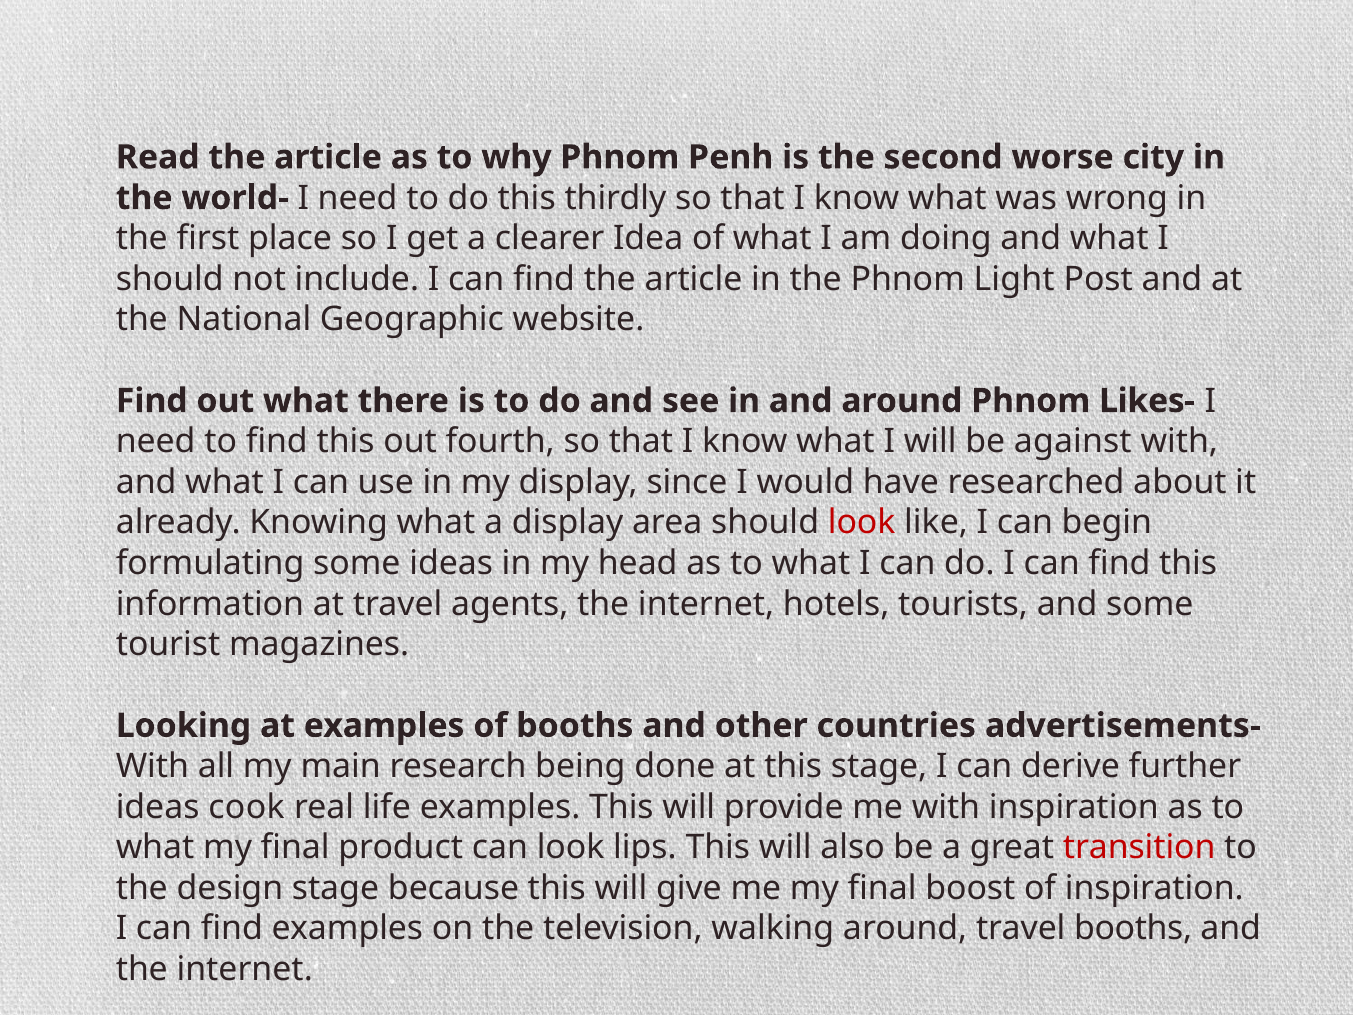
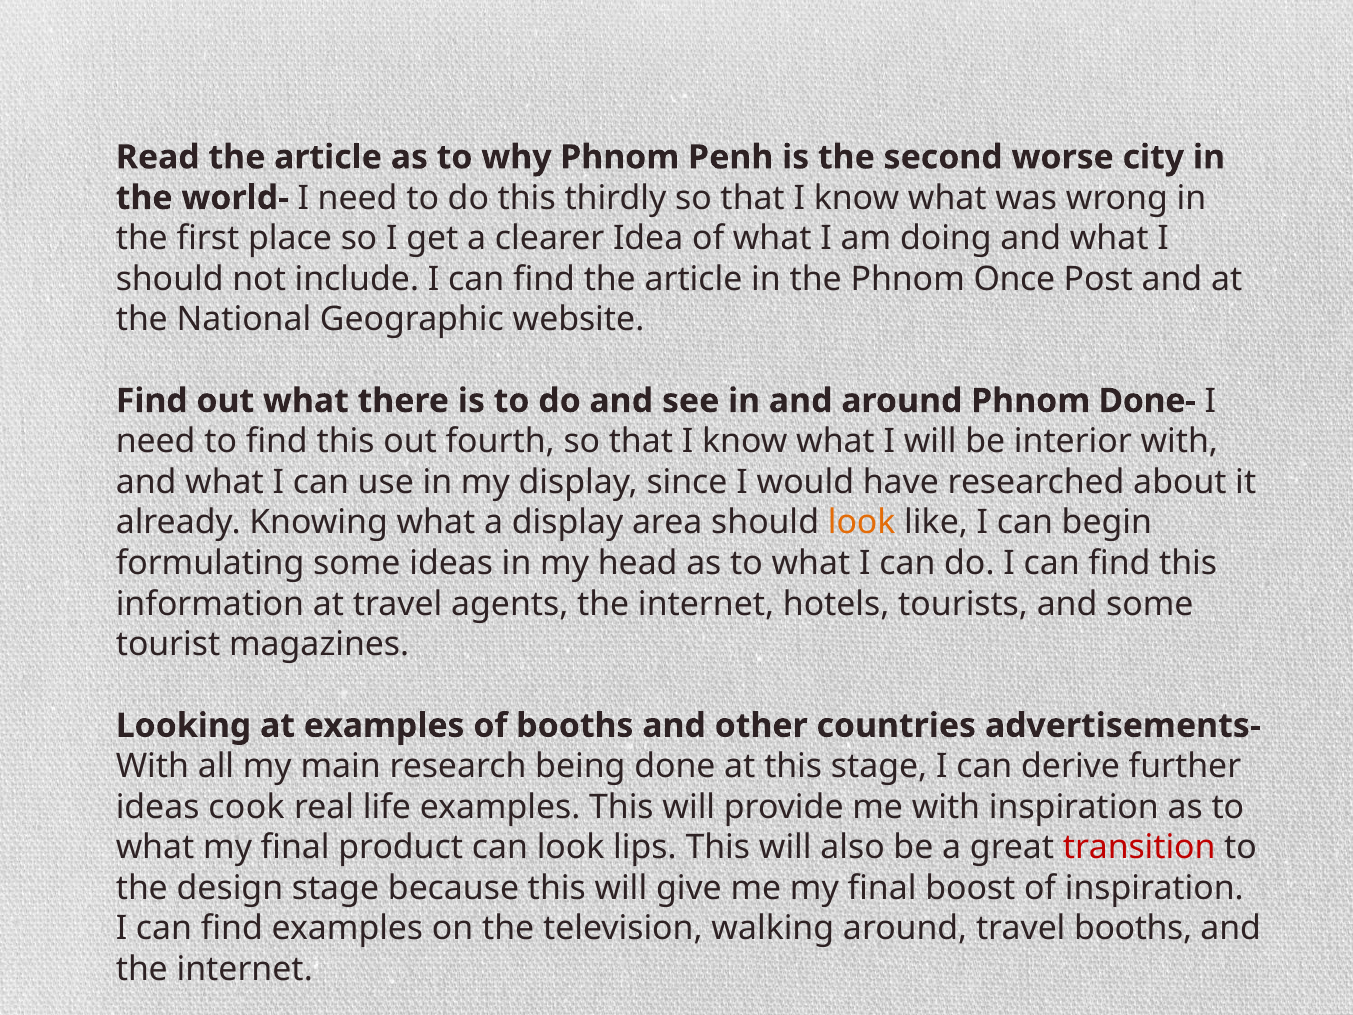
Light: Light -> Once
Likes-: Likes- -> Done-
against: against -> interior
look at (862, 523) colour: red -> orange
